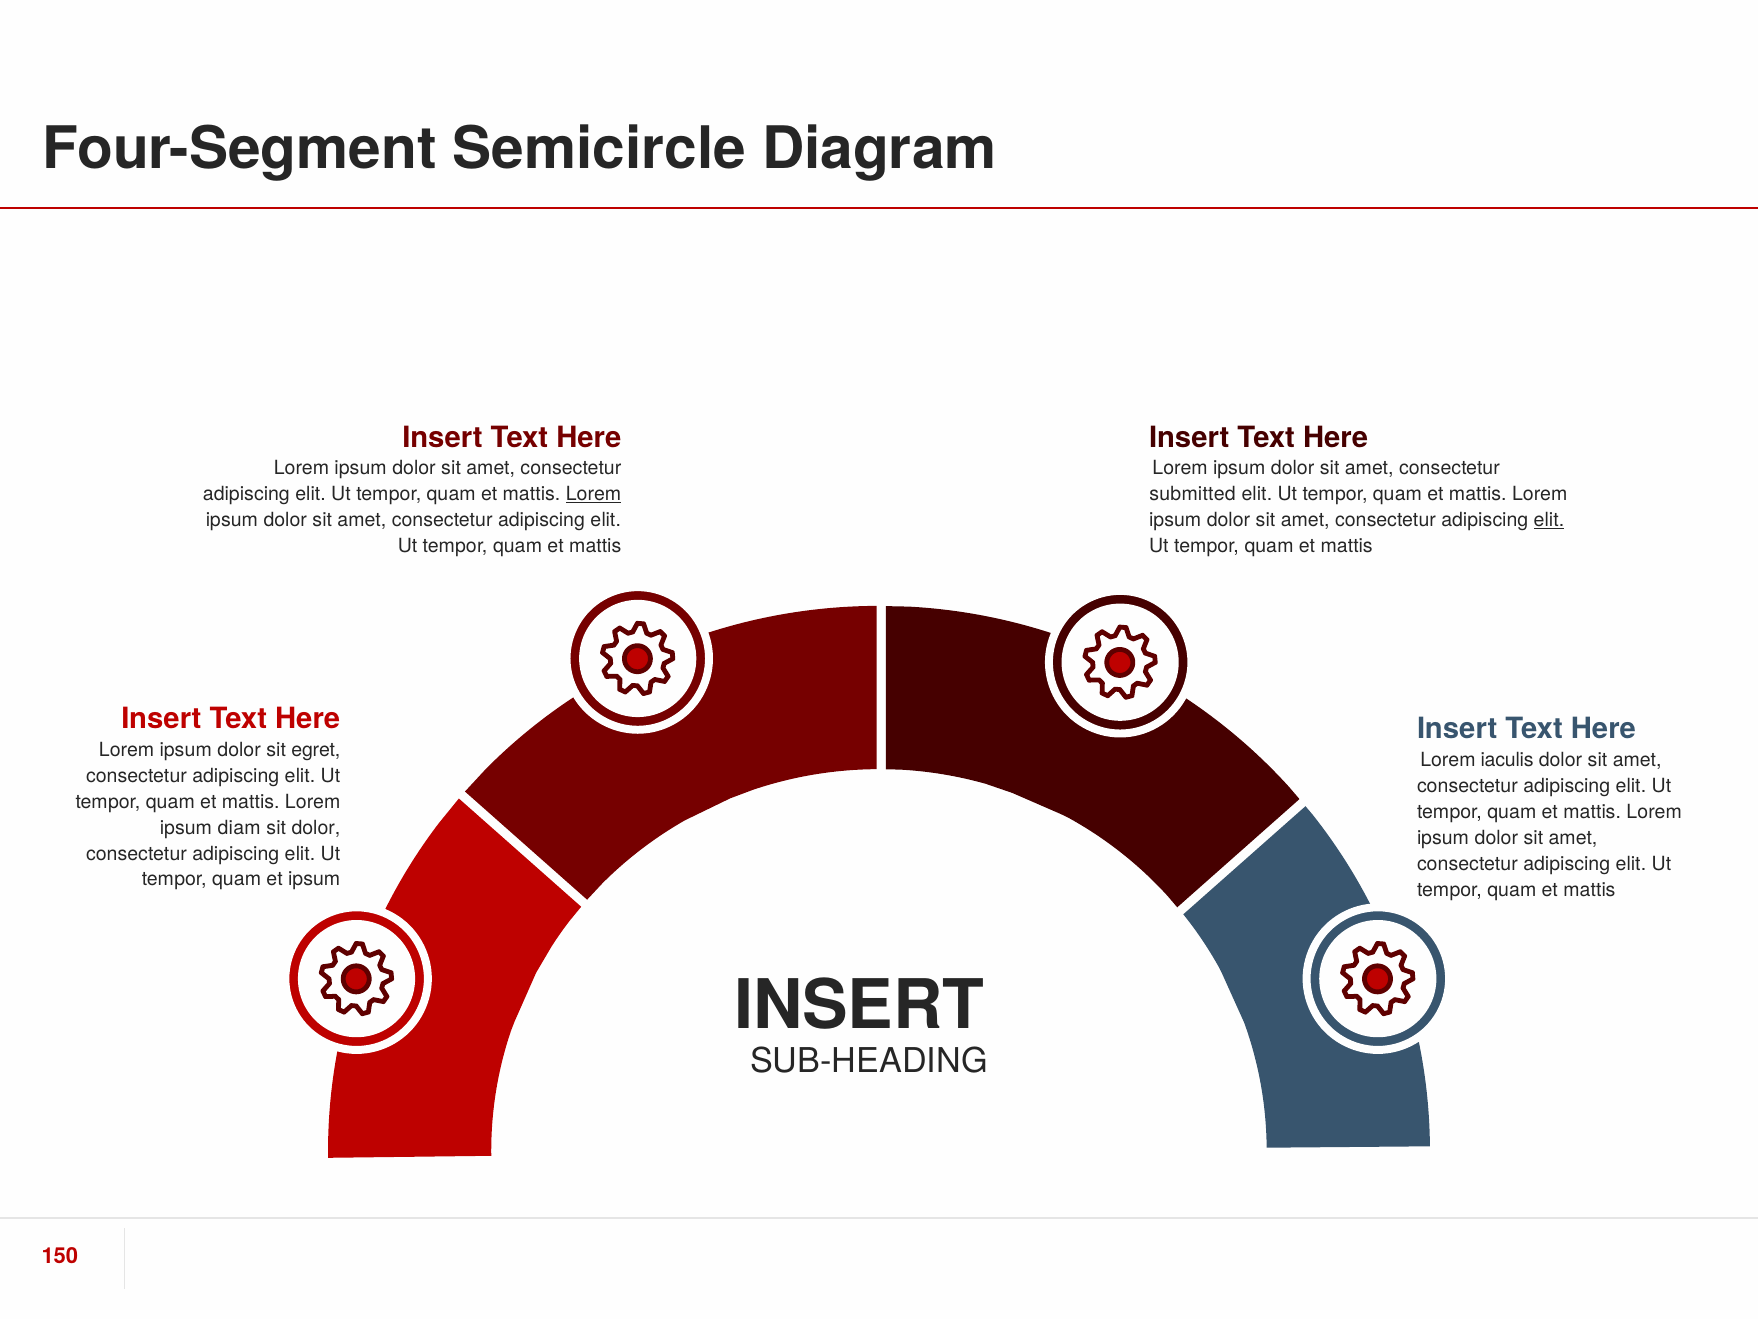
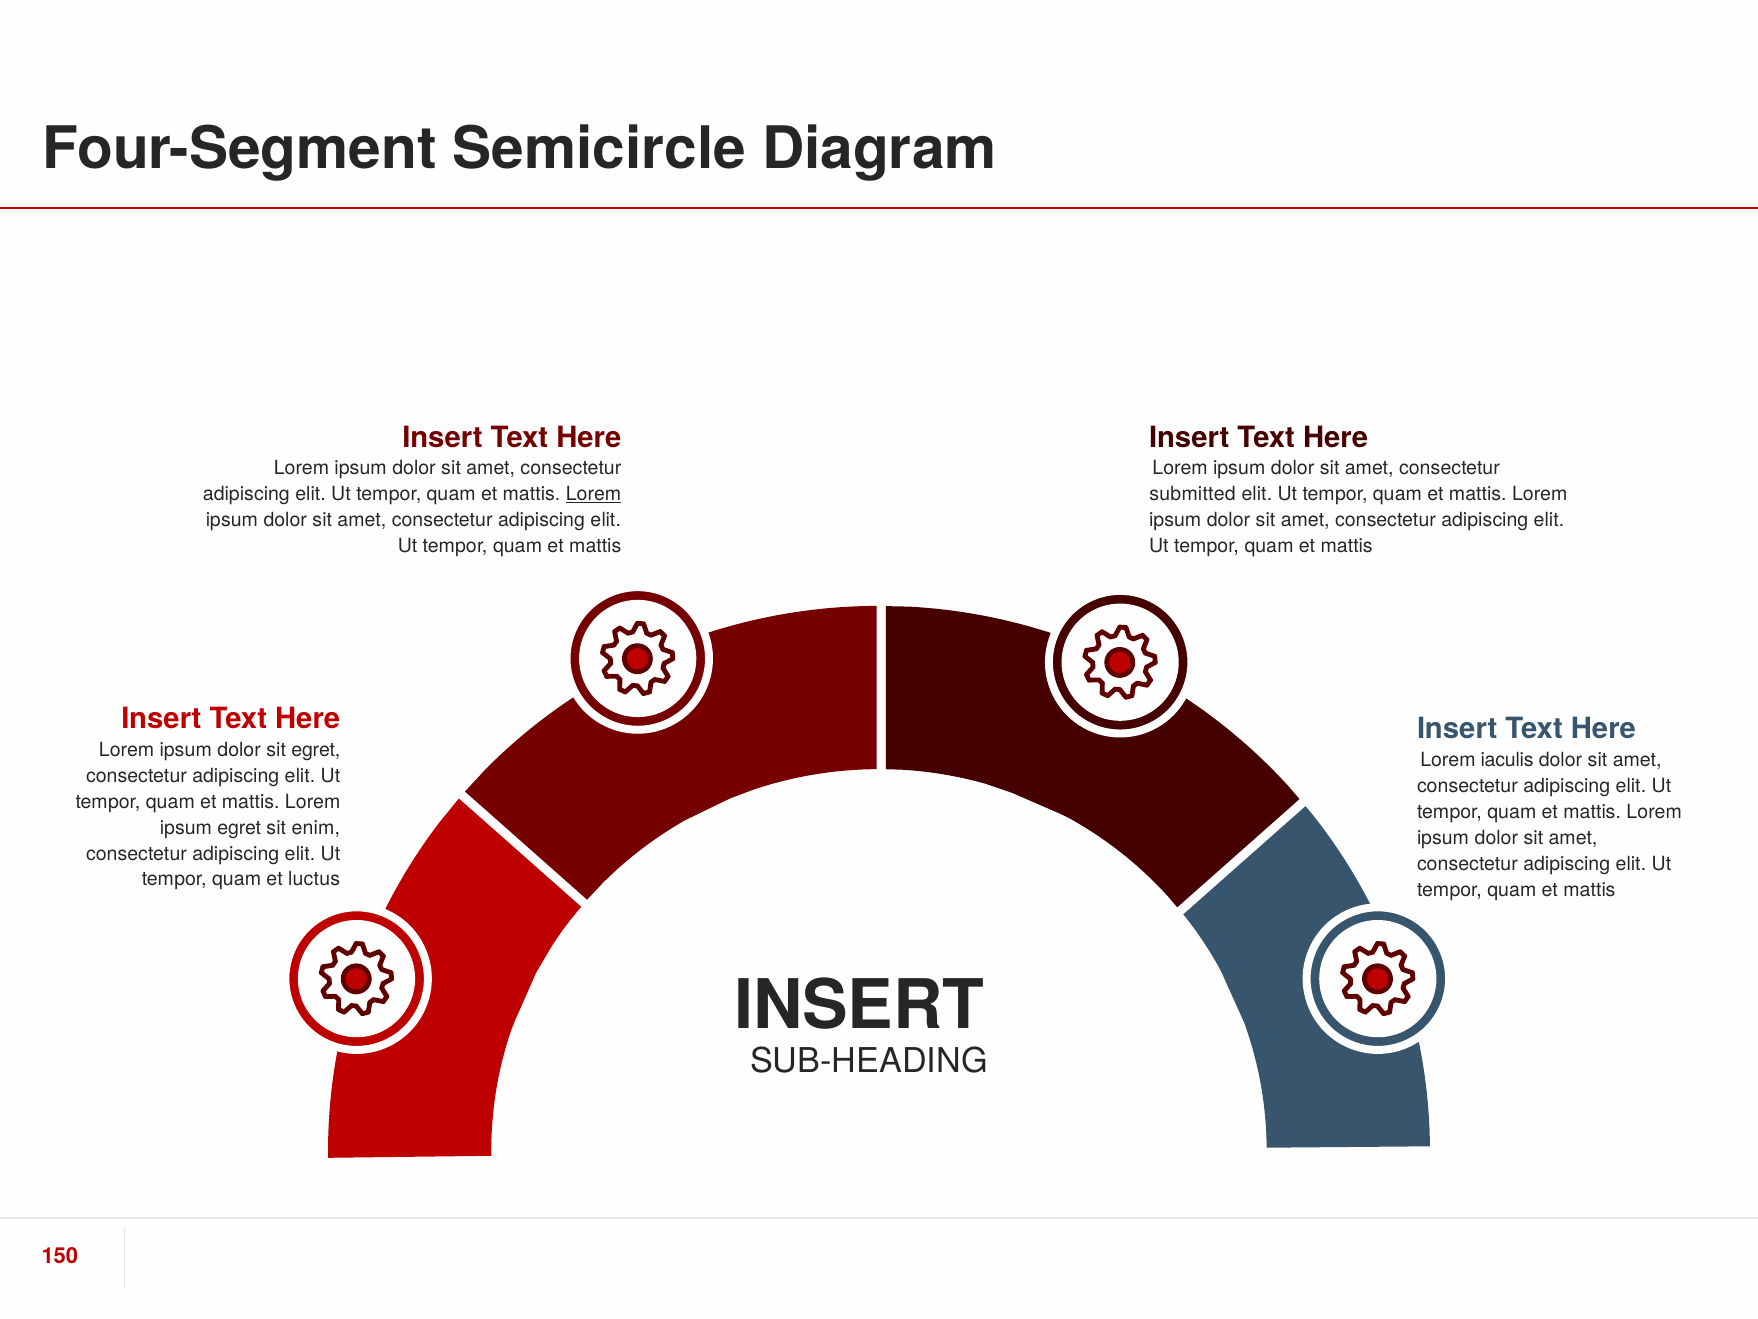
elit at (1549, 520) underline: present -> none
ipsum diam: diam -> egret
sit dolor: dolor -> enim
et ipsum: ipsum -> luctus
